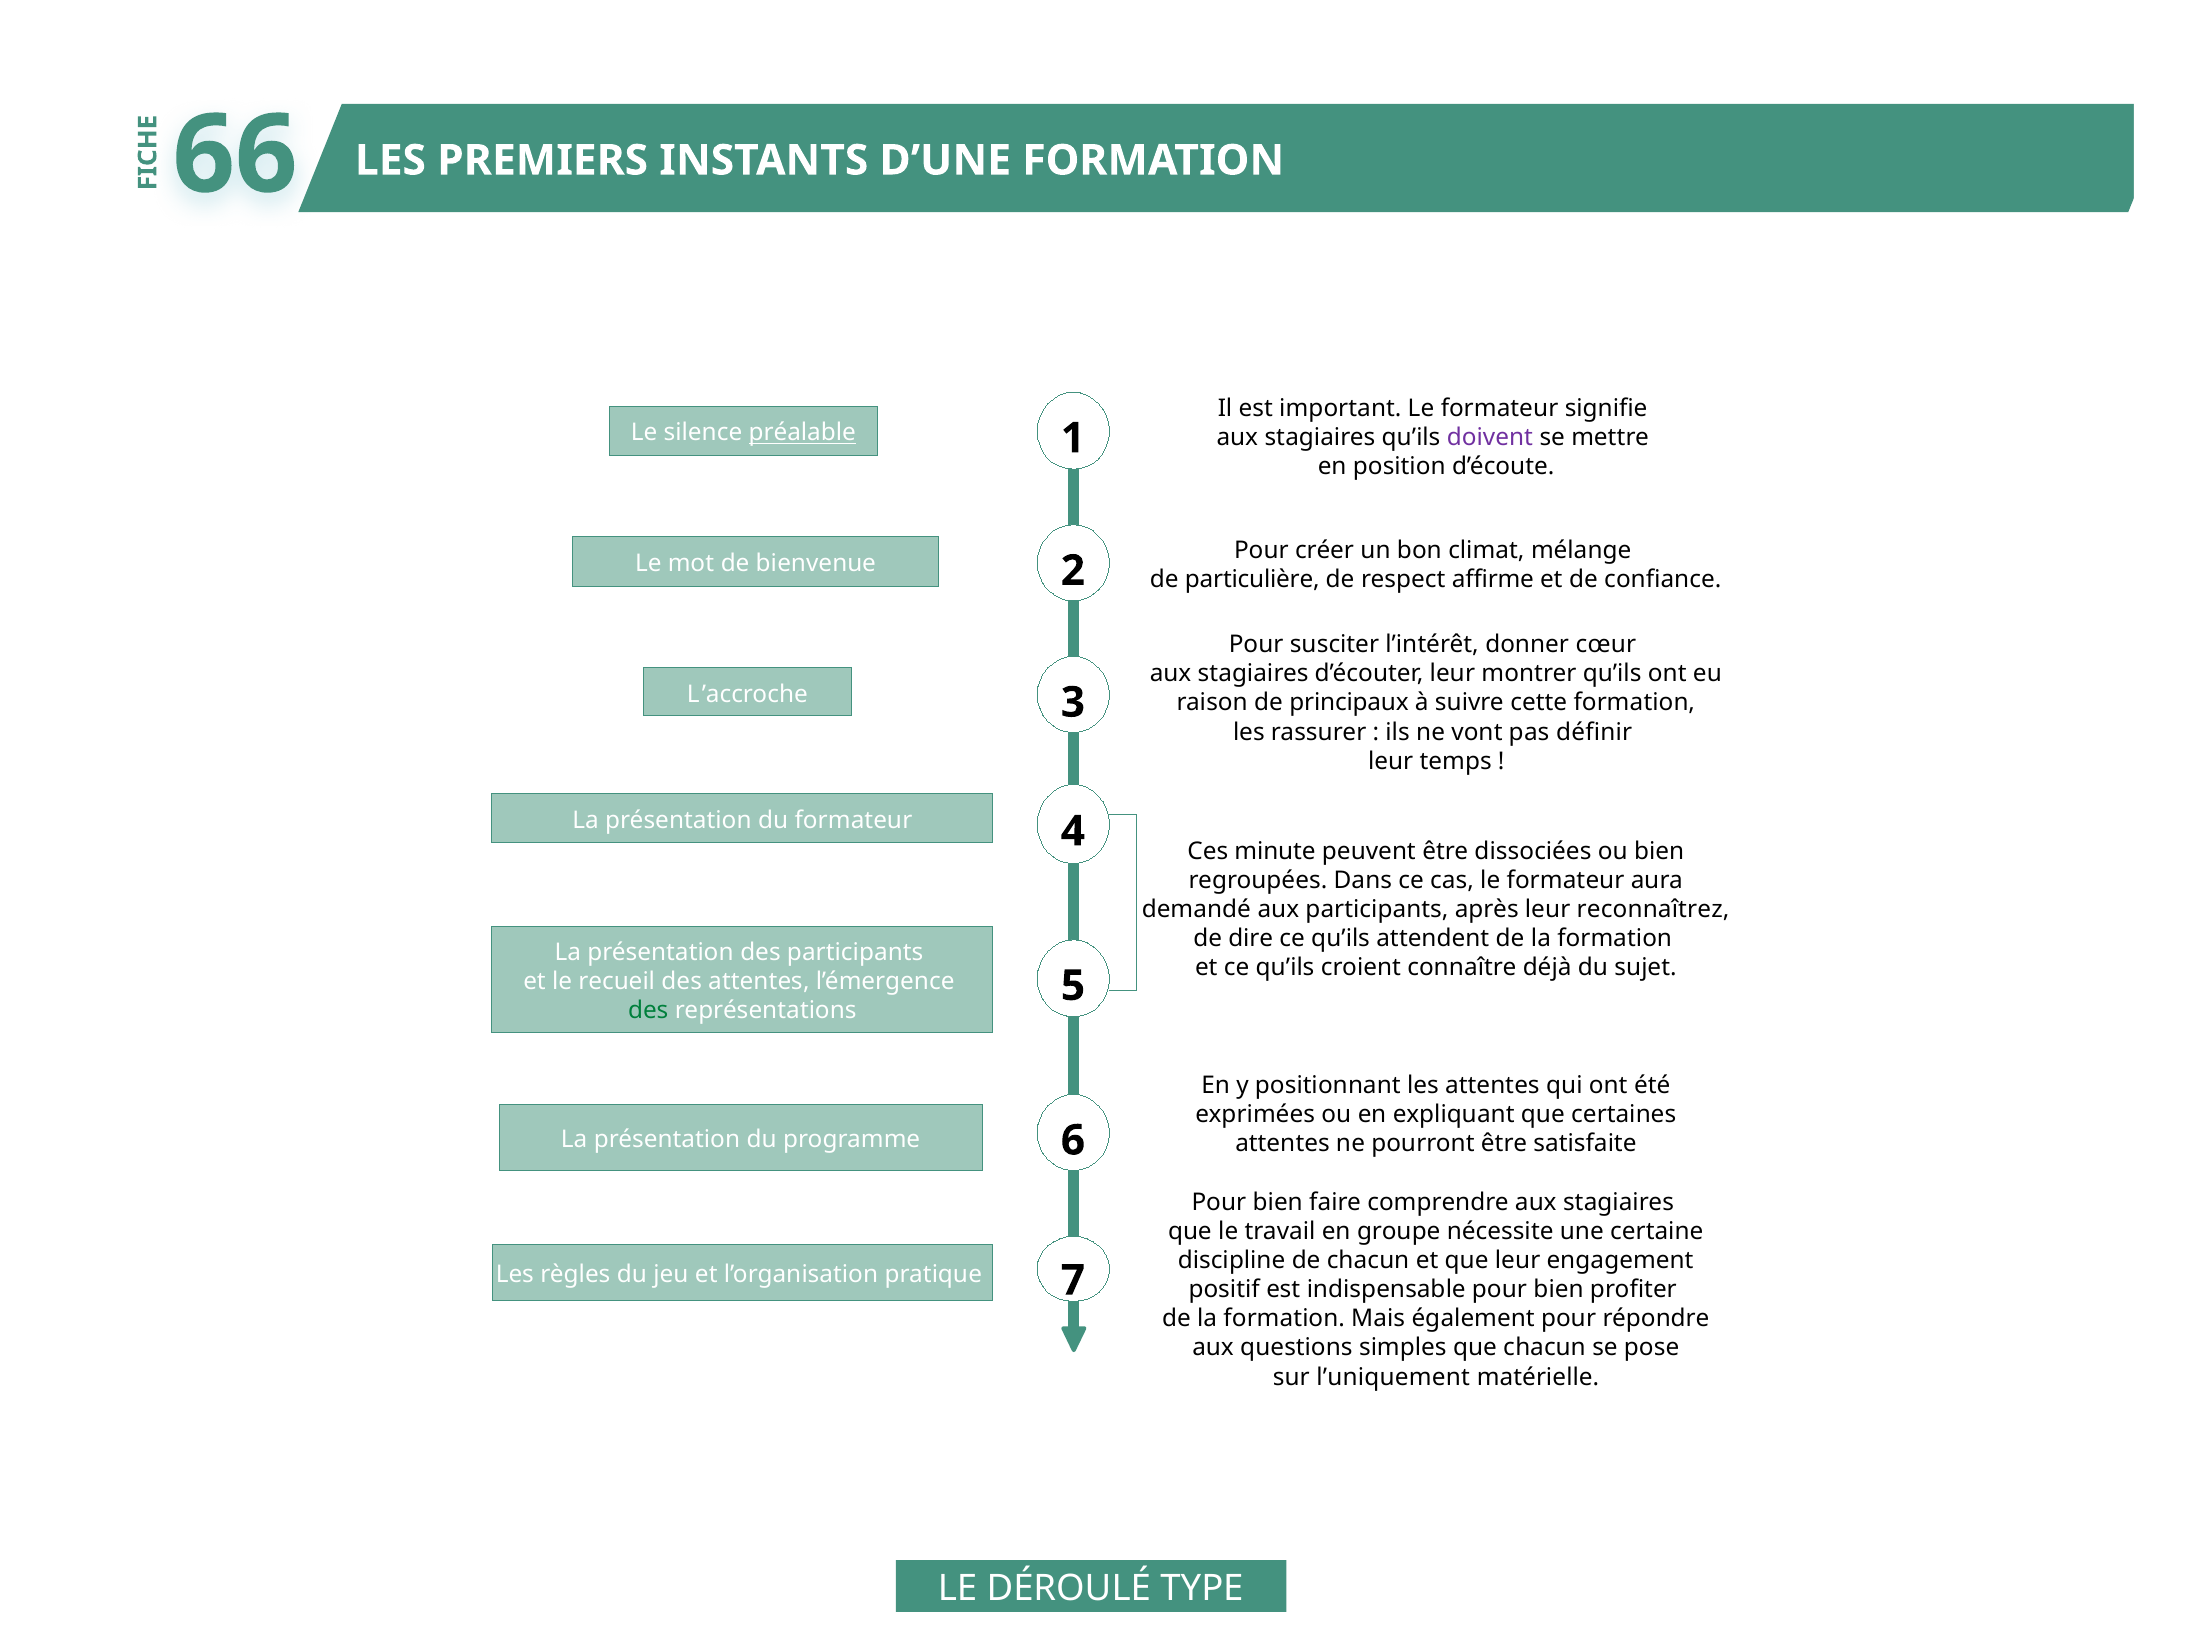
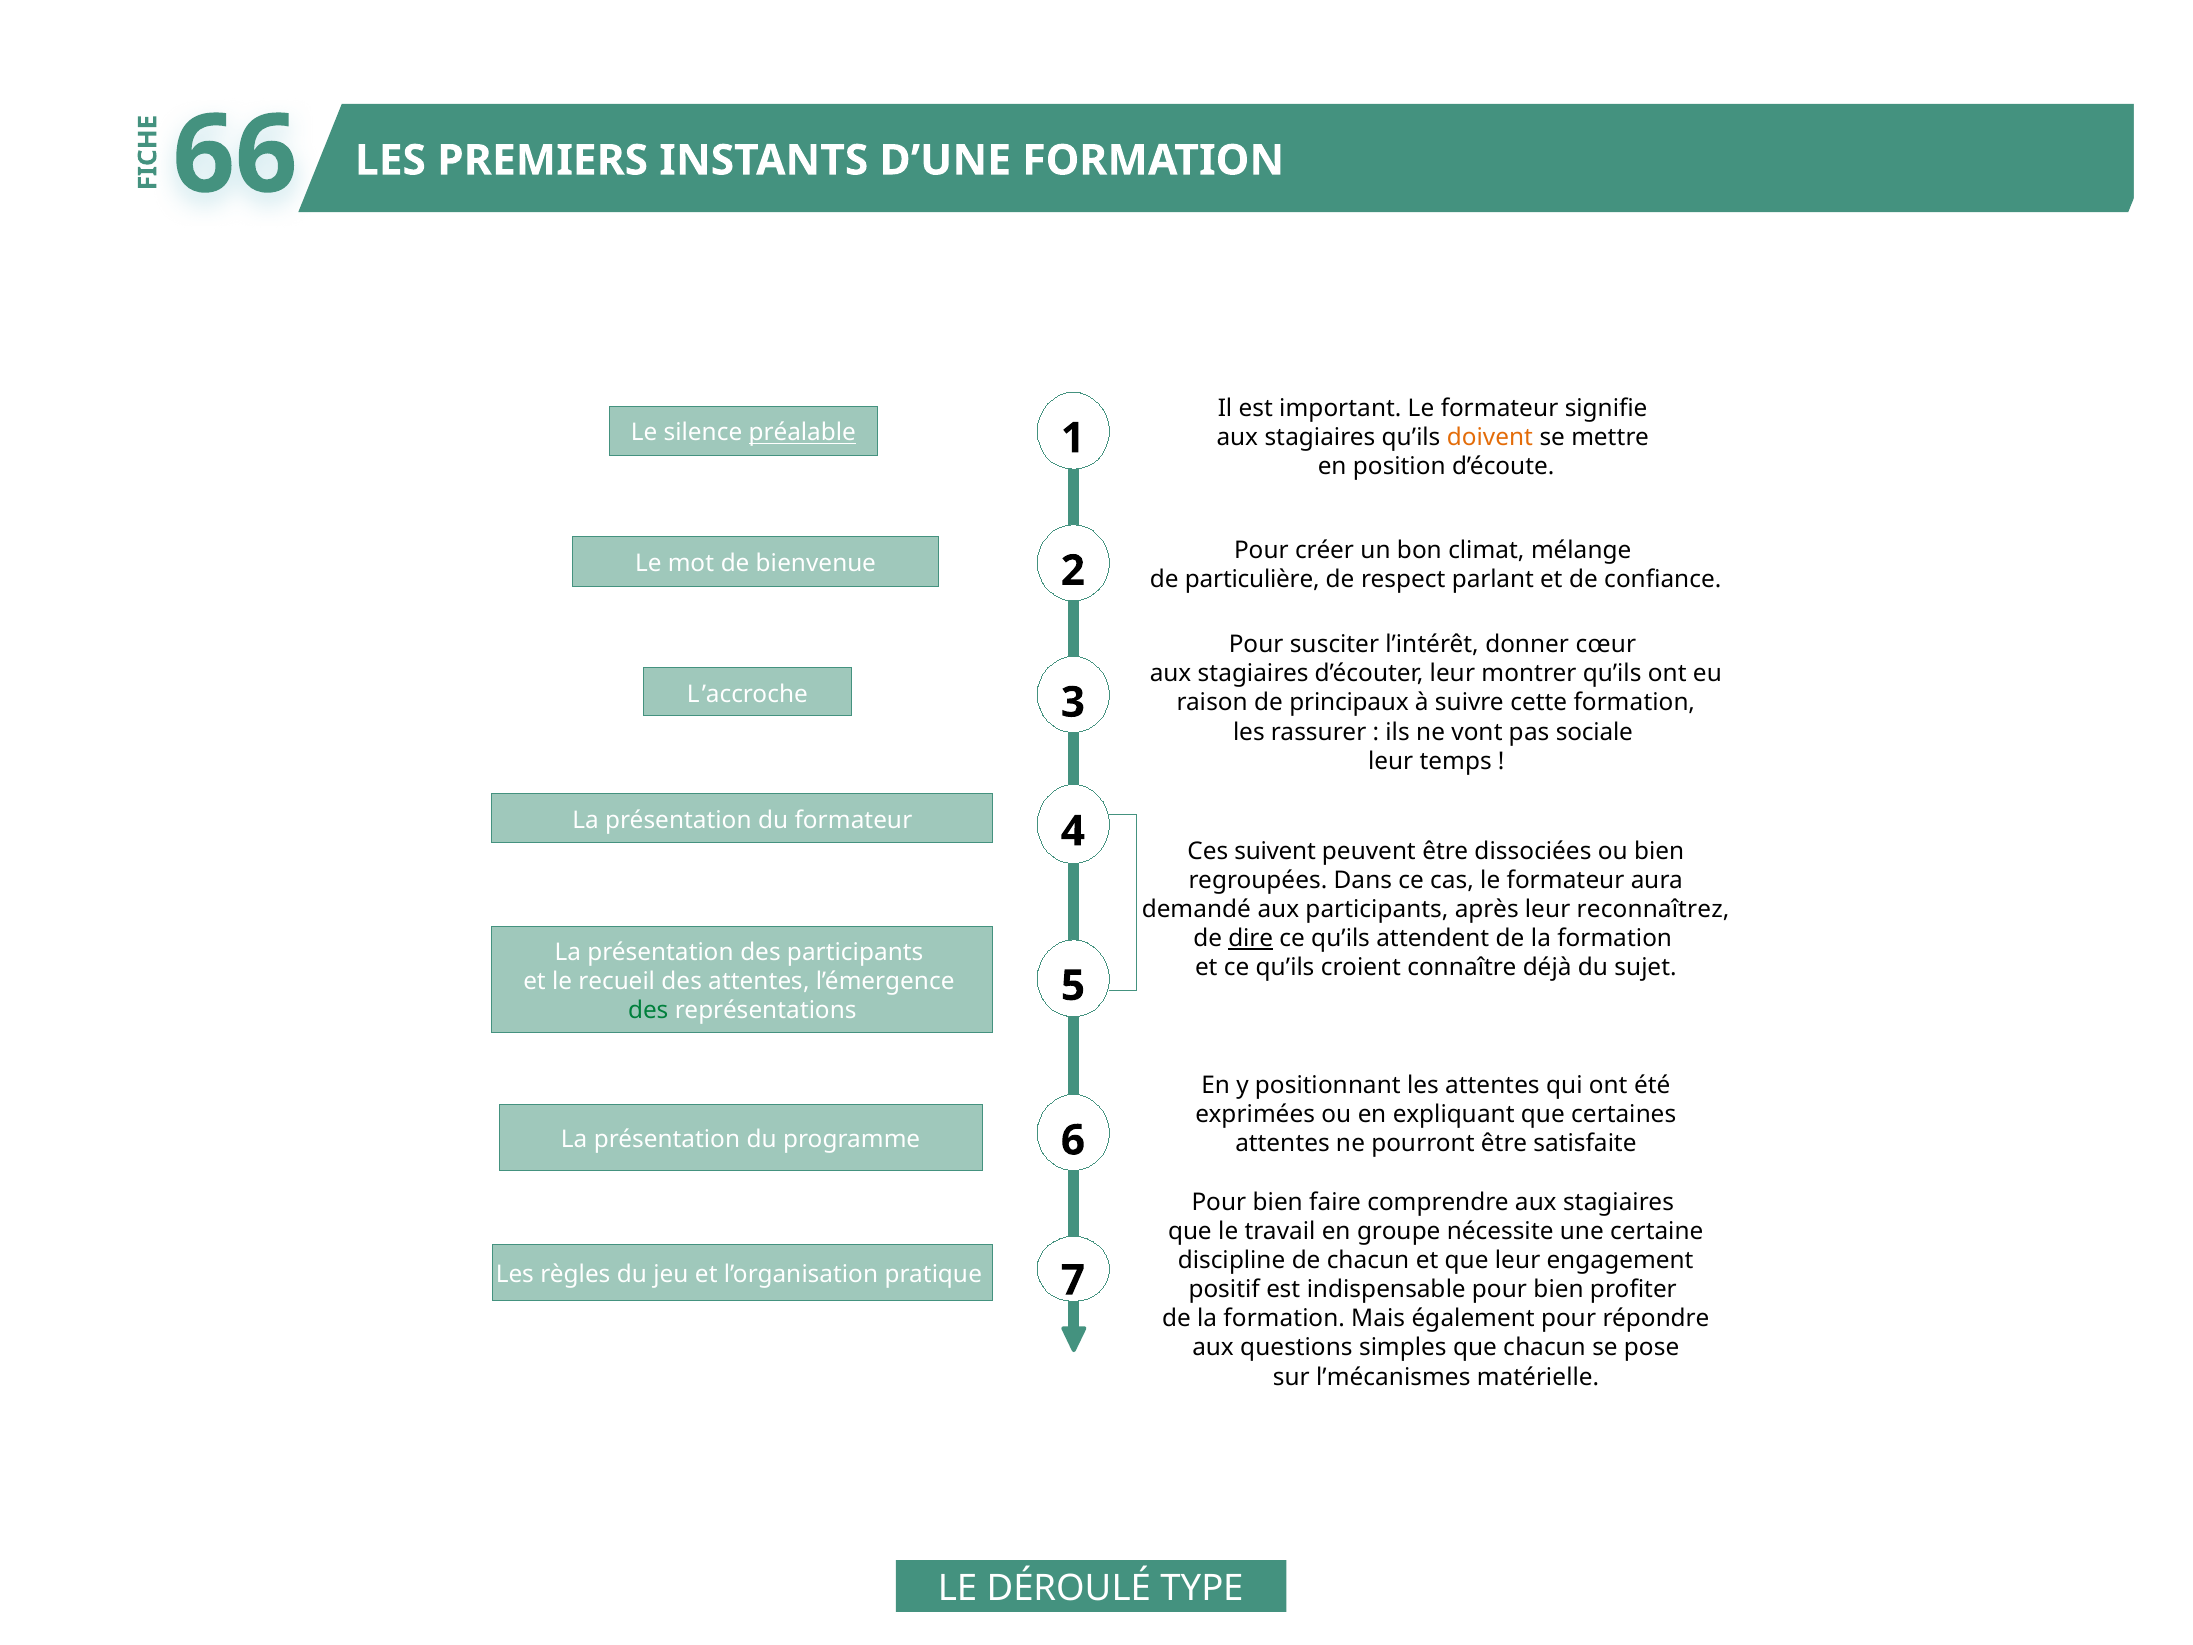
doivent colour: purple -> orange
affirme: affirme -> parlant
définir: définir -> sociale
minute: minute -> suivent
dire underline: none -> present
l’uniquement: l’uniquement -> l’mécanismes
